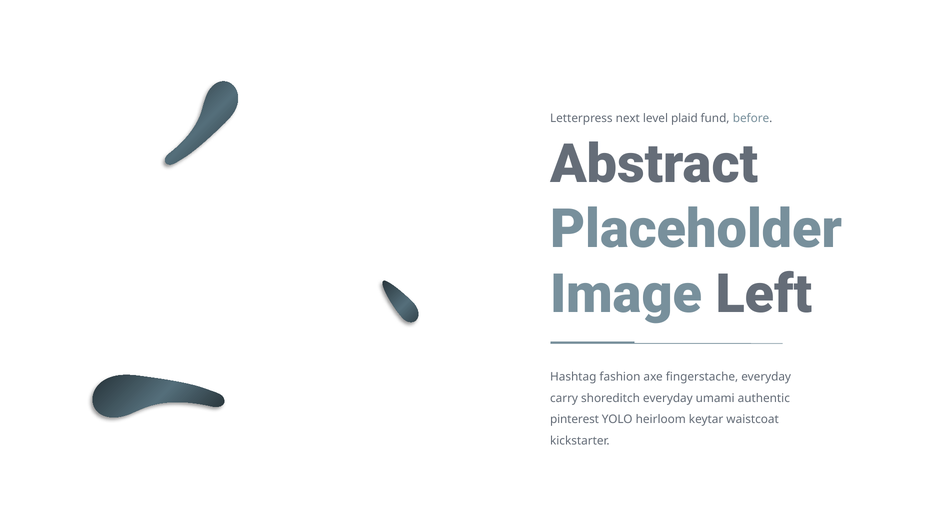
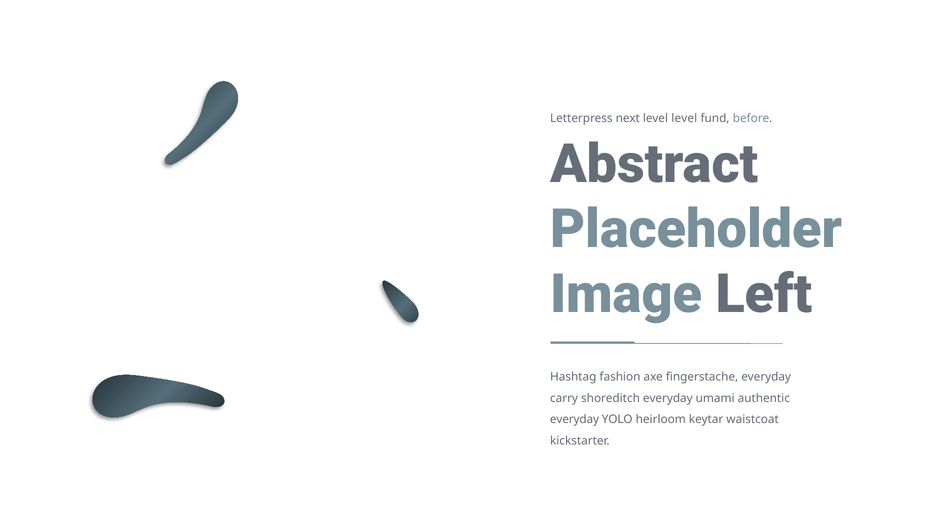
level plaid: plaid -> level
pinterest at (574, 419): pinterest -> everyday
